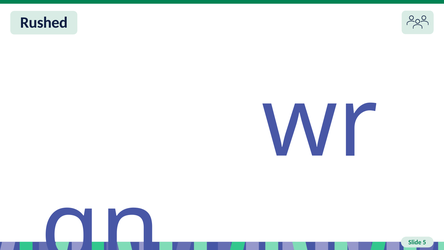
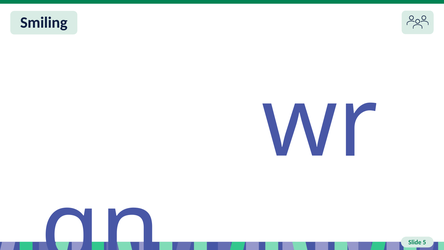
Rushed: Rushed -> Smiling
